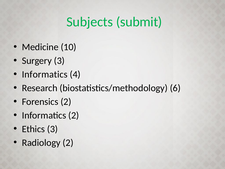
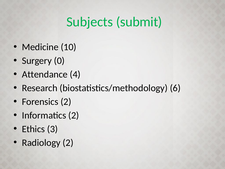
Surgery 3: 3 -> 0
Informatics at (45, 74): Informatics -> Attendance
